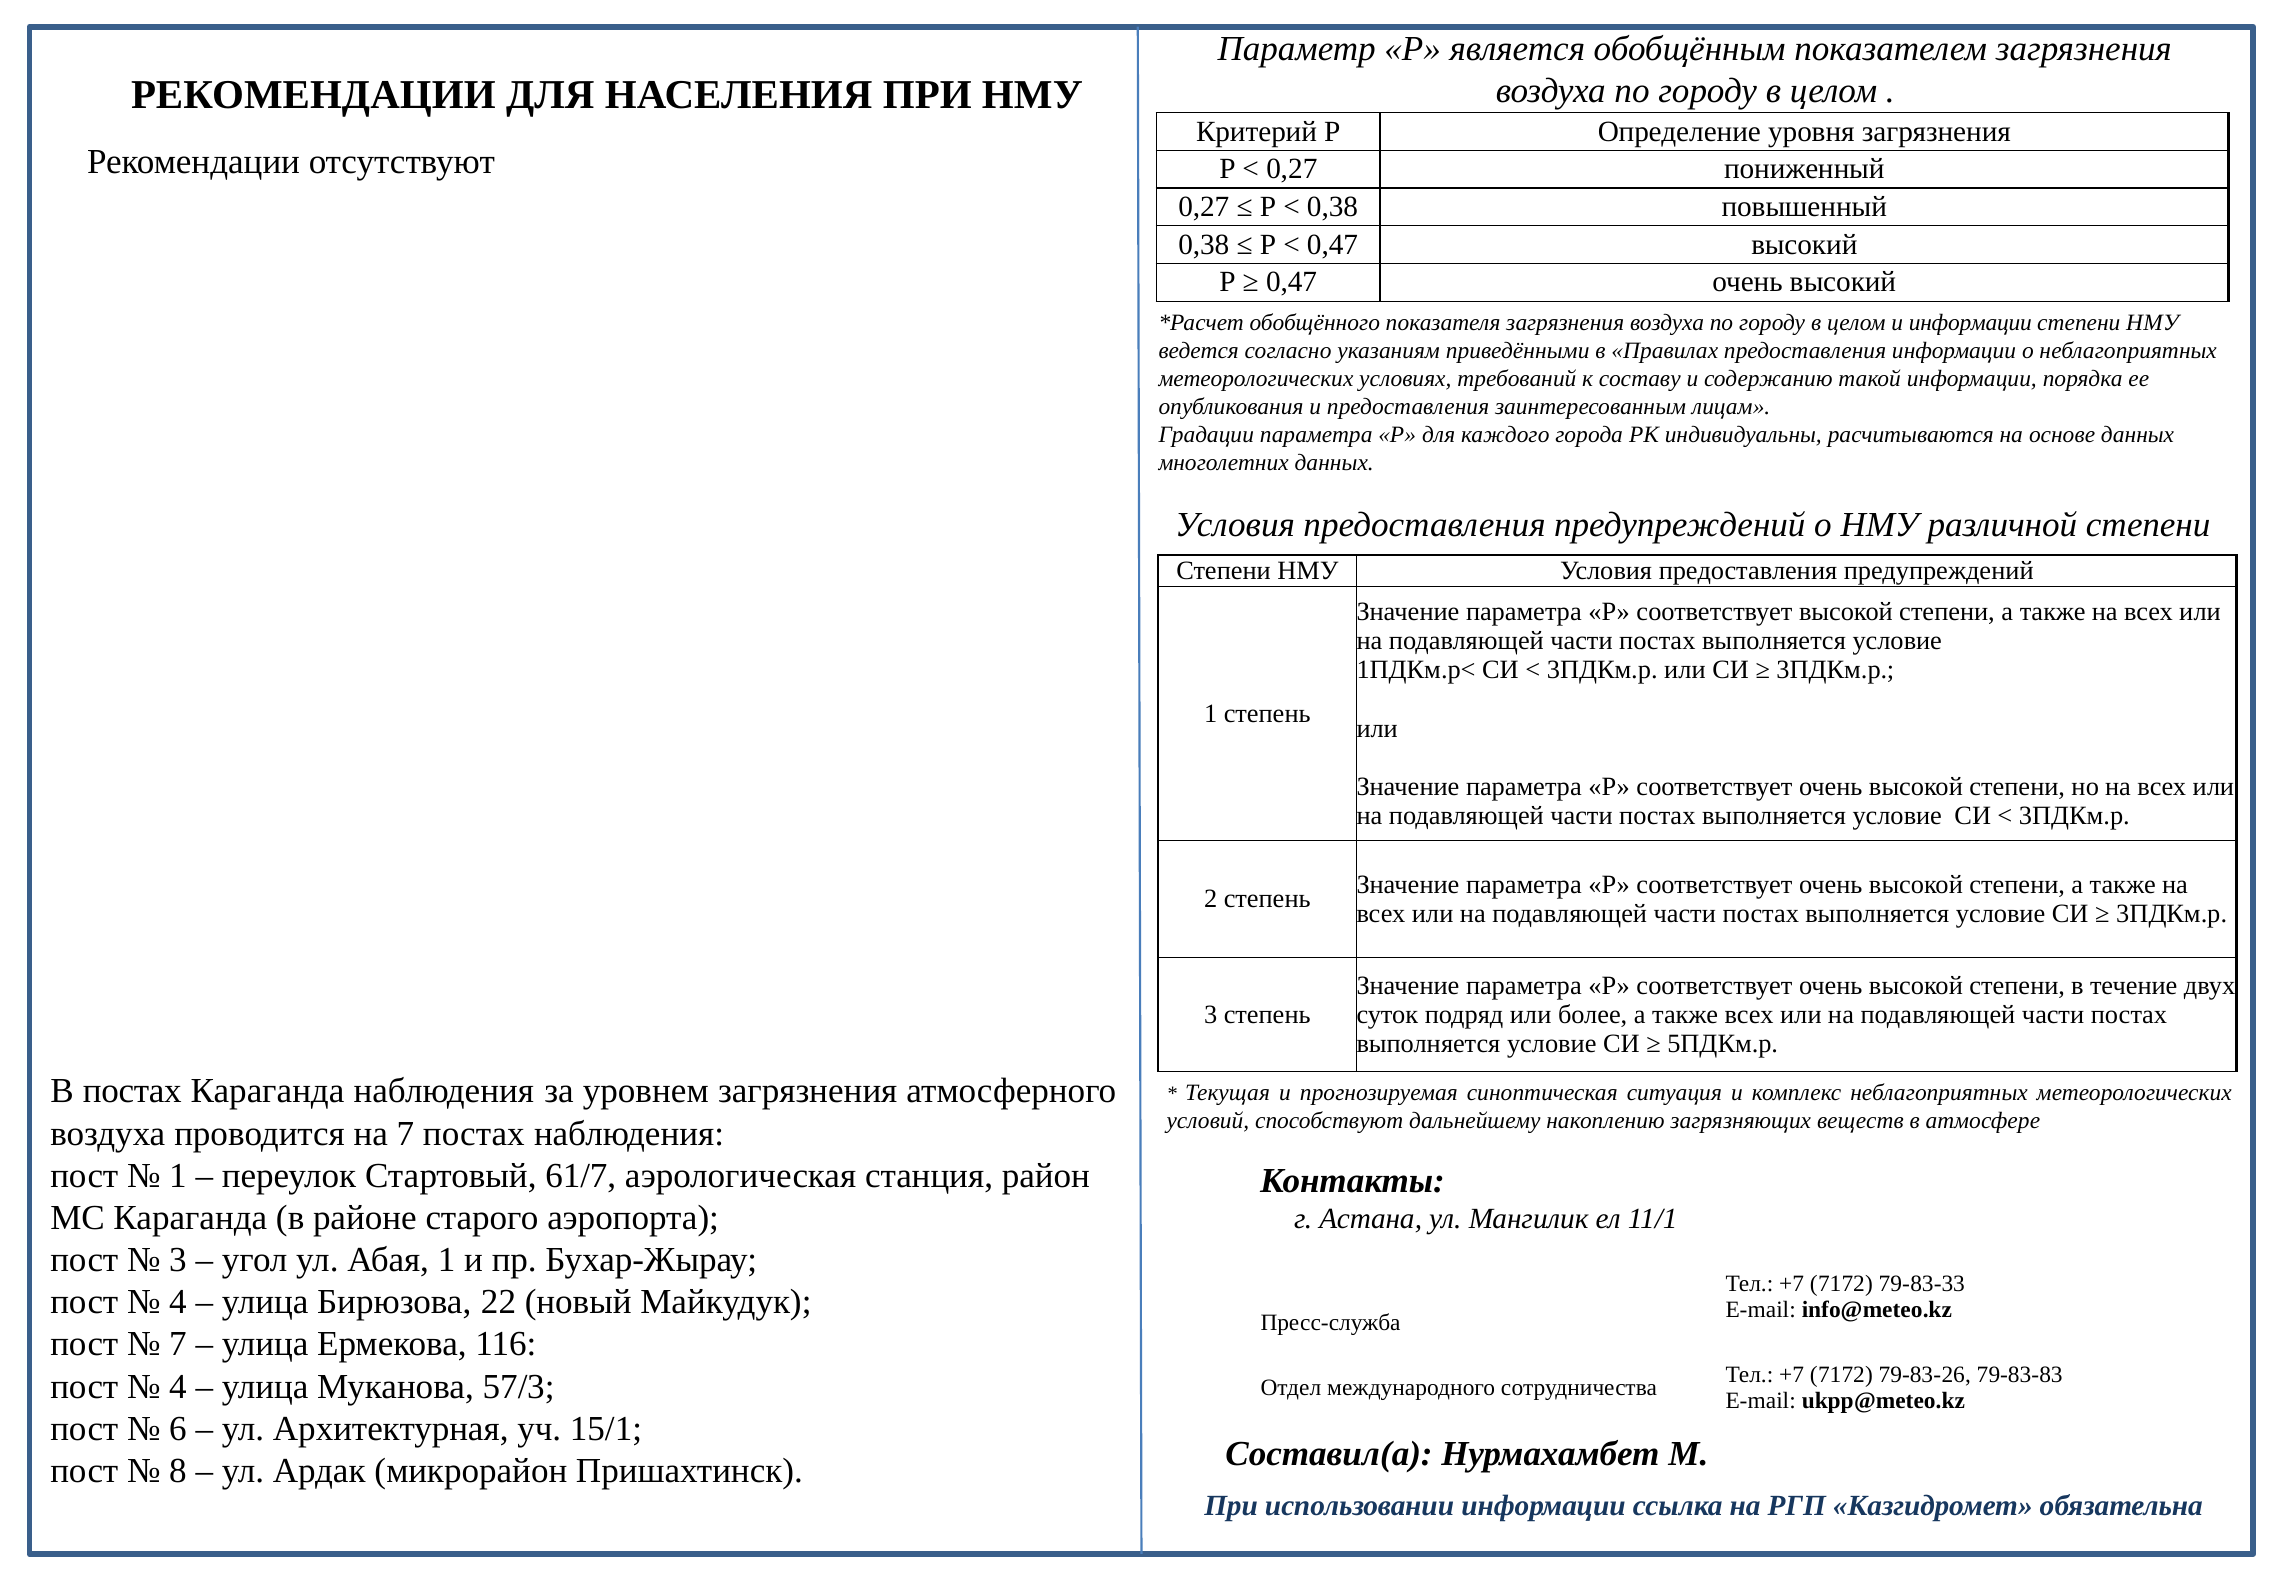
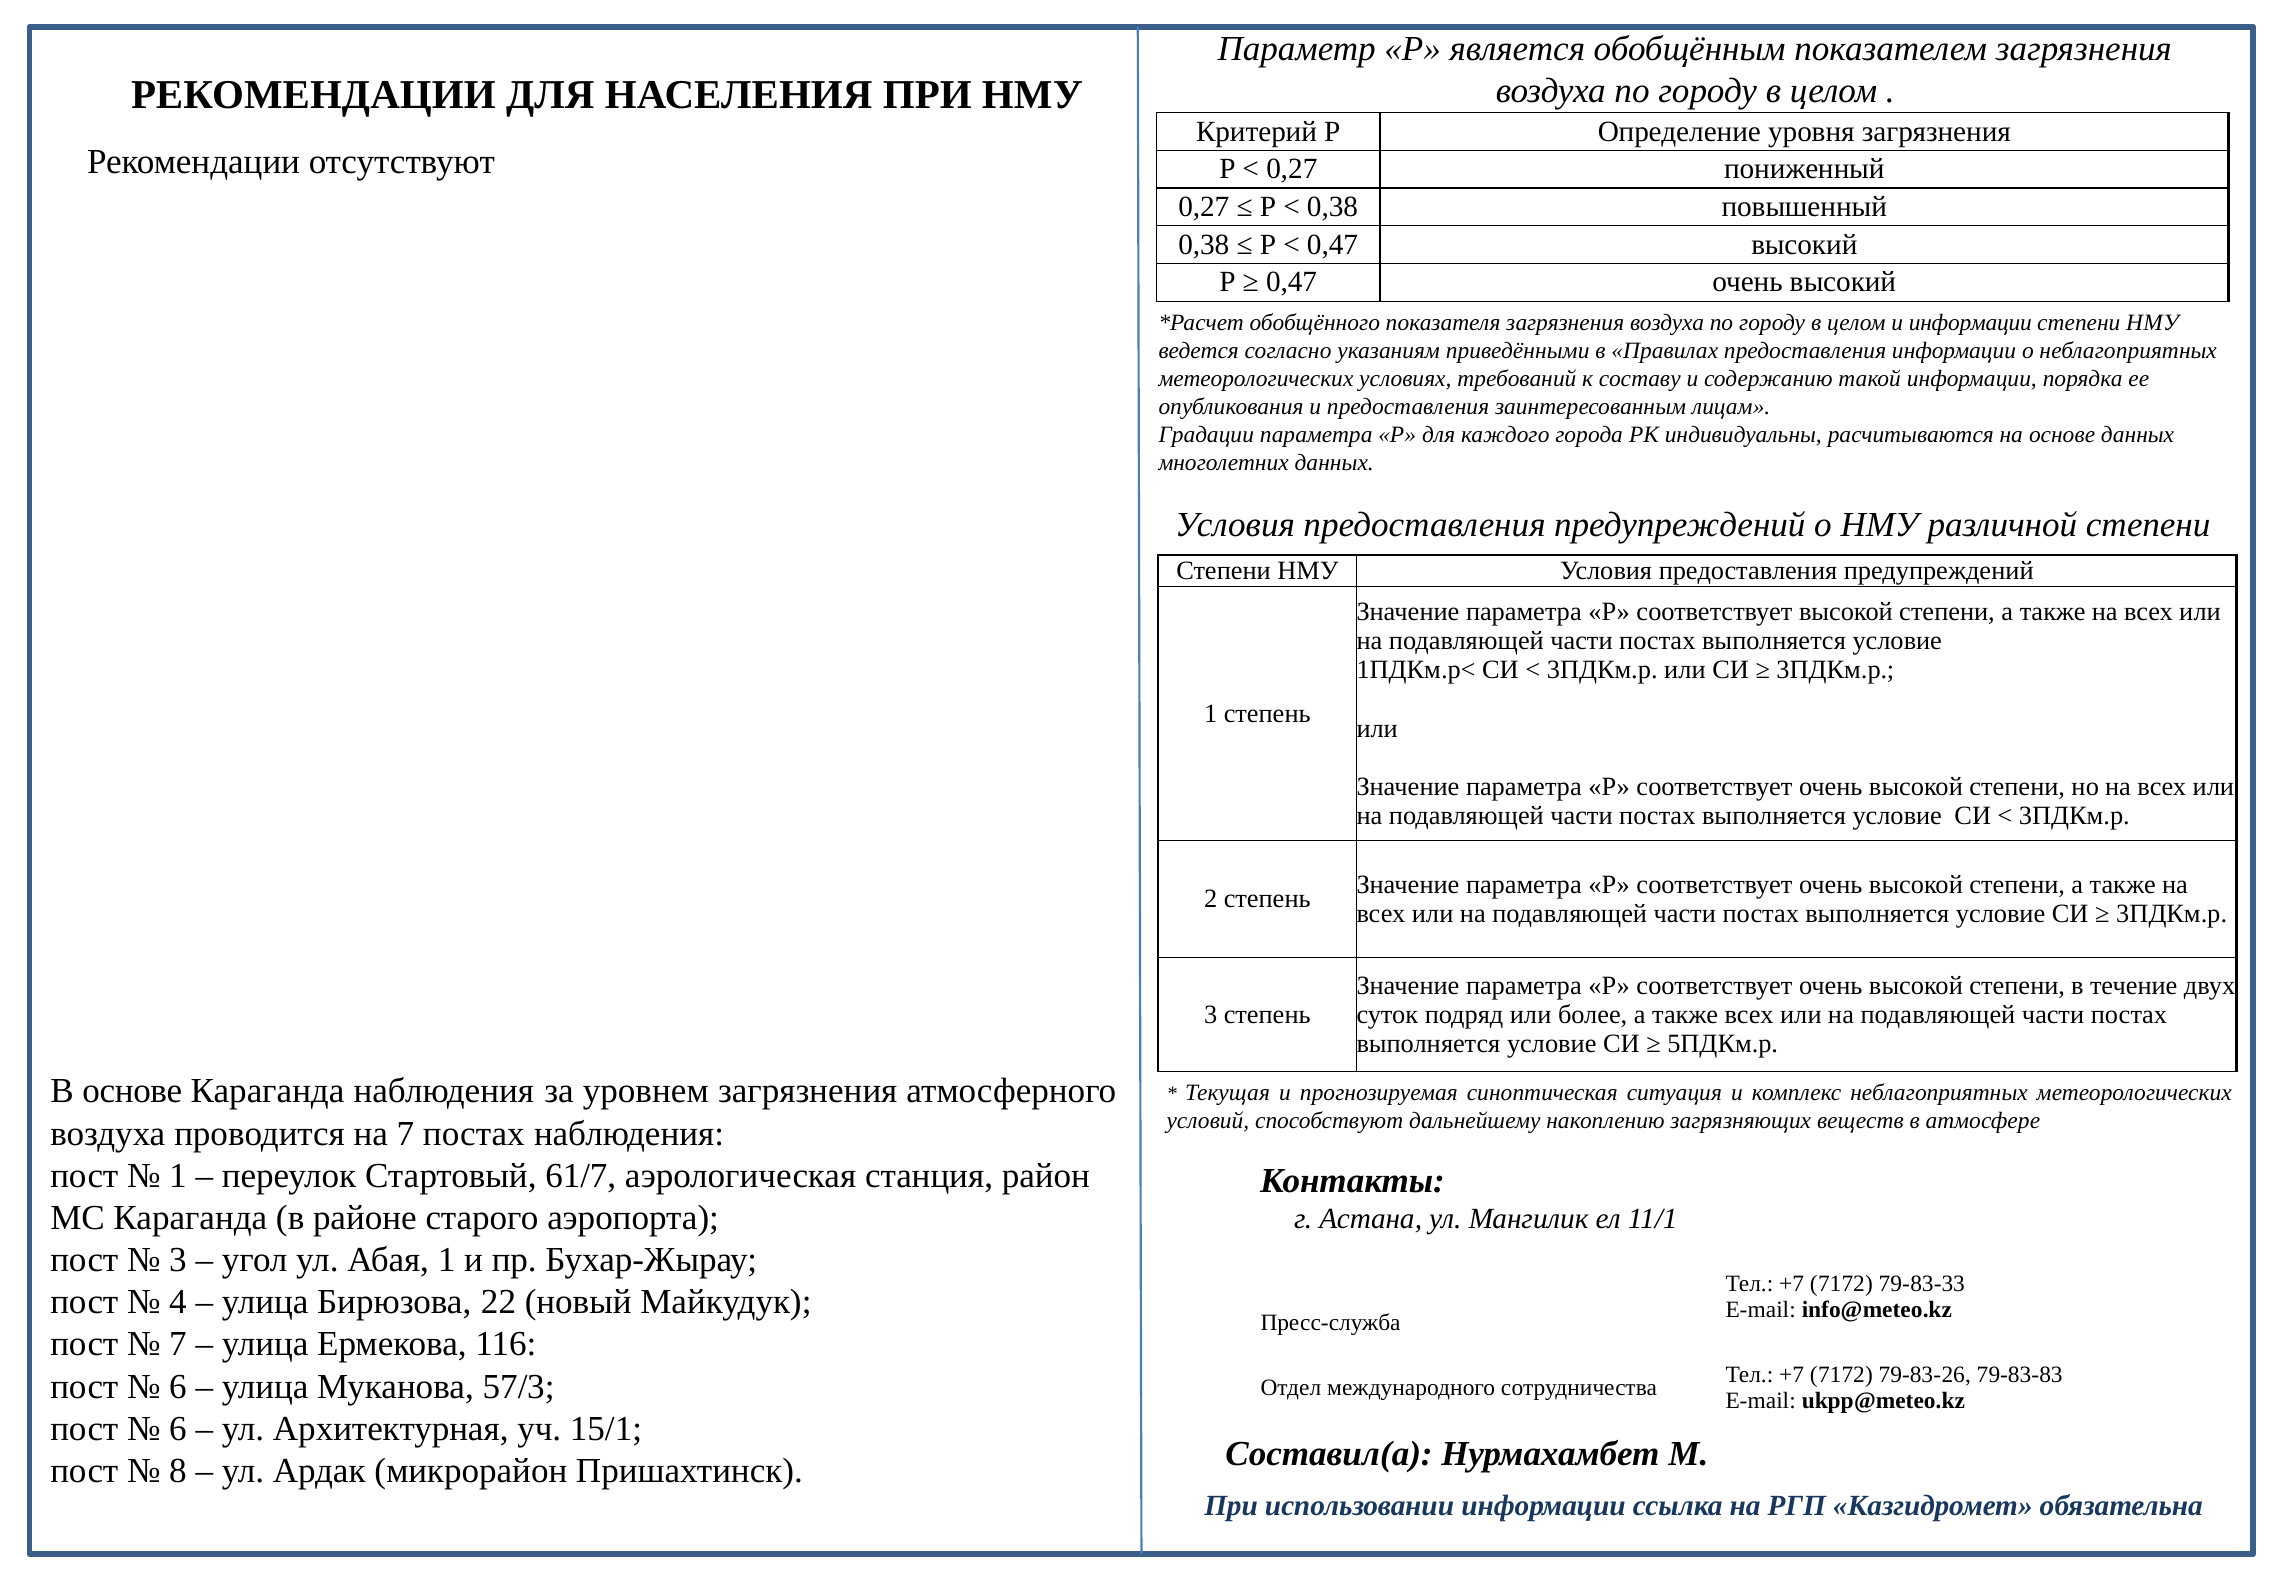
В постах: постах -> основе
4 at (178, 1386): 4 -> 6
